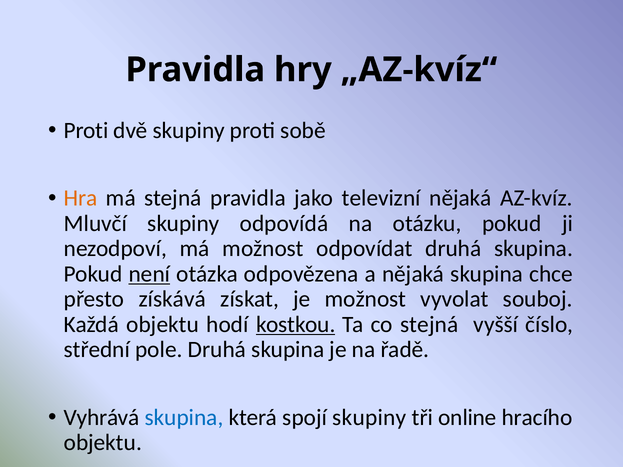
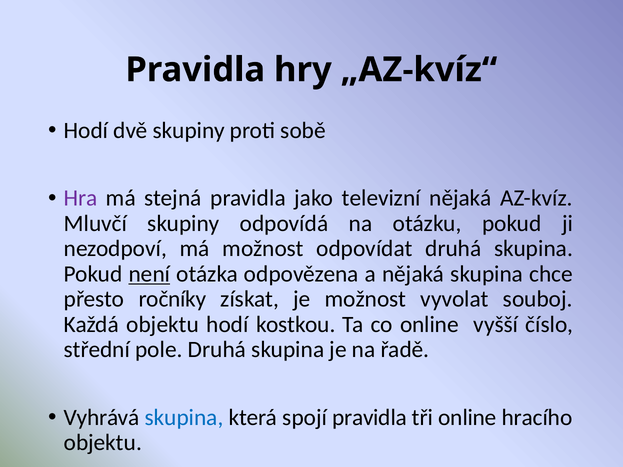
Proti at (86, 130): Proti -> Hodí
Hra colour: orange -> purple
získává: získává -> ročníky
kostkou underline: present -> none
co stejná: stejná -> online
spojí skupiny: skupiny -> pravidla
